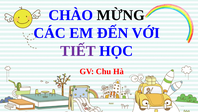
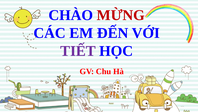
MỪNG colour: black -> red
